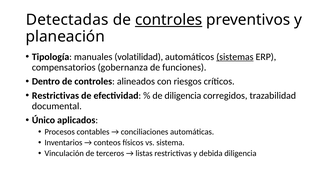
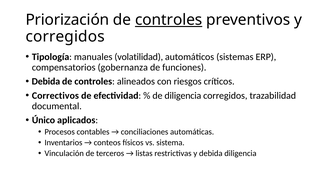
Detectadas: Detectadas -> Priorización
planeación at (65, 37): planeación -> corregidos
sistemas underline: present -> none
Dentro at (46, 81): Dentro -> Debida
Restrictivas at (55, 96): Restrictivas -> Correctivos
